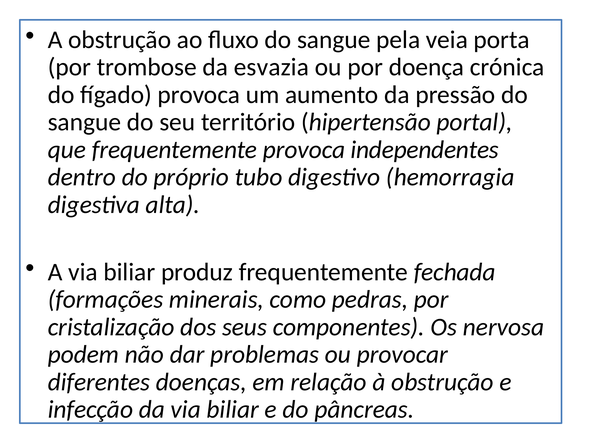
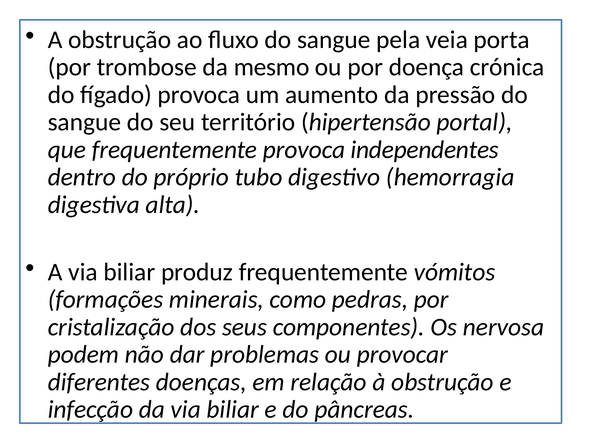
esvazia: esvazia -> mesmo
fechada: fechada -> vómitos
